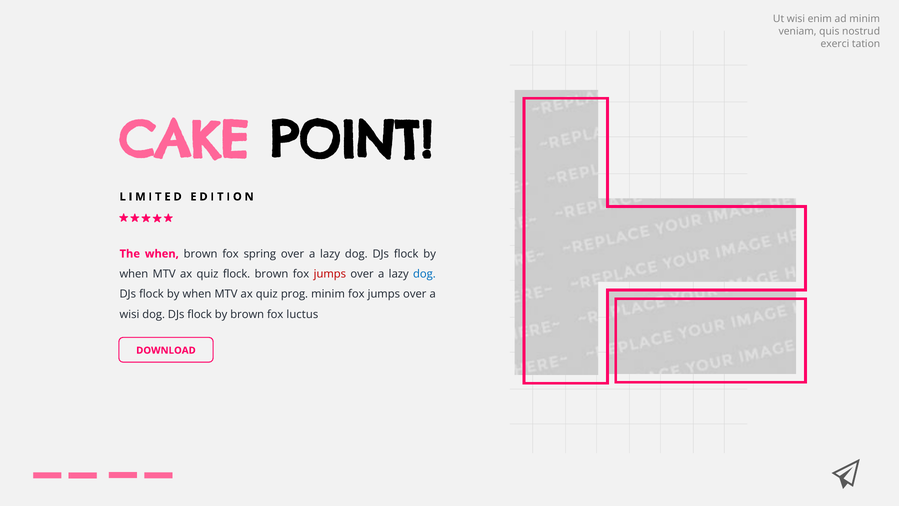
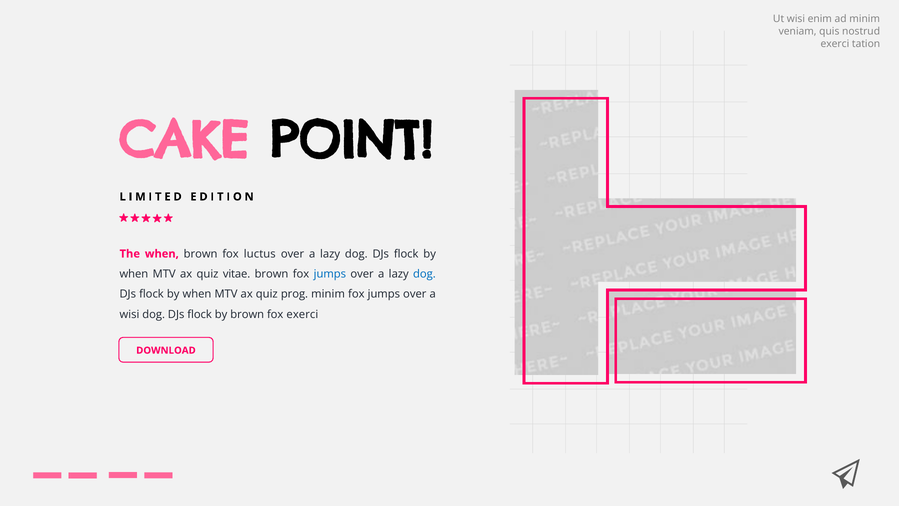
spring: spring -> luctus
quiz flock: flock -> vitae
jumps at (330, 274) colour: red -> blue
fox luctus: luctus -> exerci
